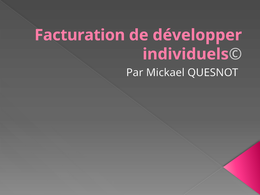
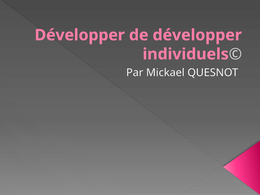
Facturation at (80, 35): Facturation -> Développer
